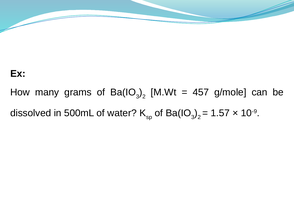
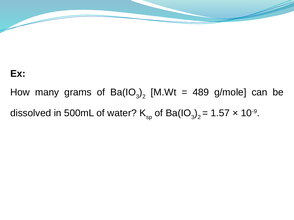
457: 457 -> 489
